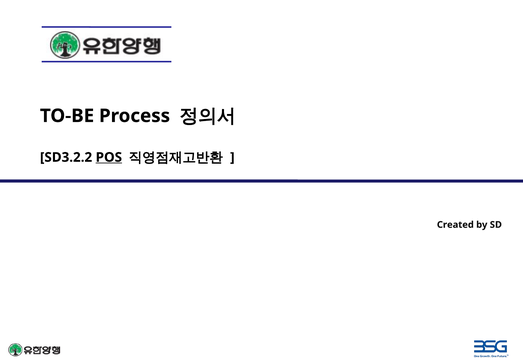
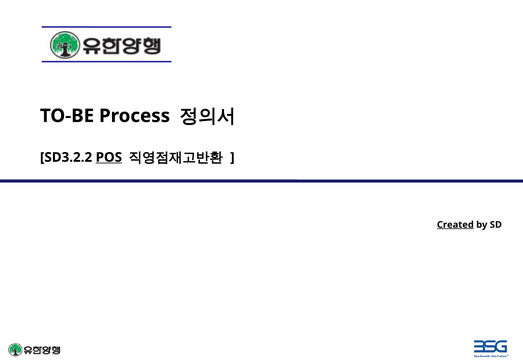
Created underline: none -> present
